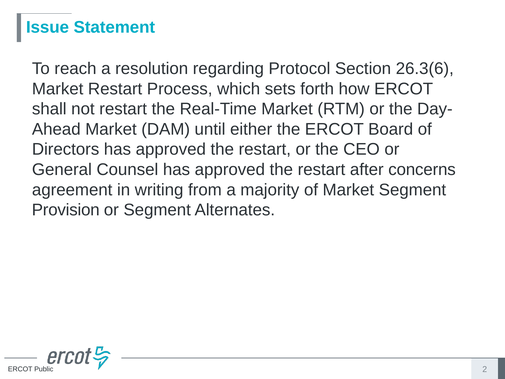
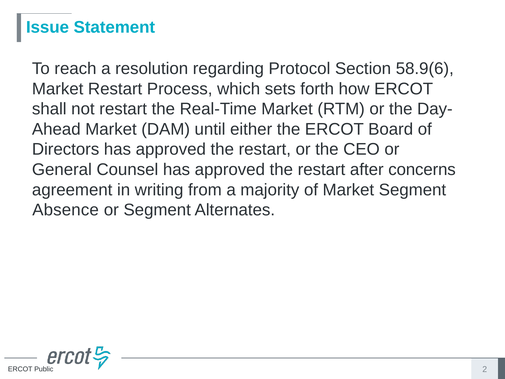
26.3(6: 26.3(6 -> 58.9(6
Provision: Provision -> Absence
